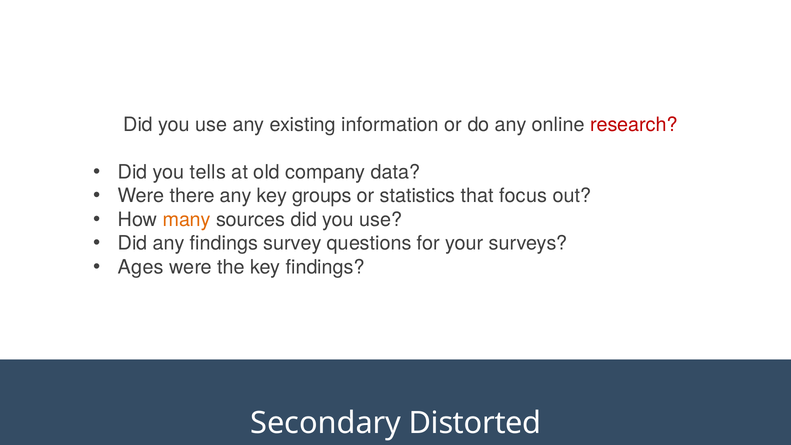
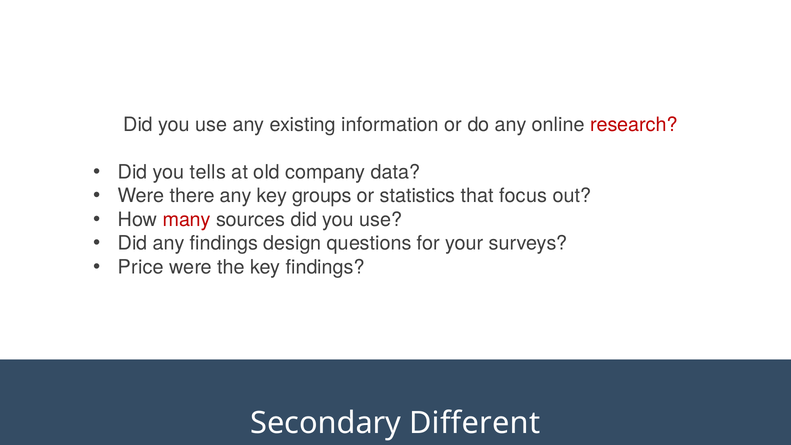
many colour: orange -> red
survey: survey -> design
Ages: Ages -> Price
Distorted: Distorted -> Different
